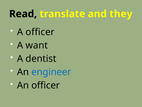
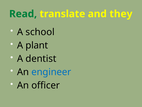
Read colour: black -> green
A officer: officer -> school
want: want -> plant
